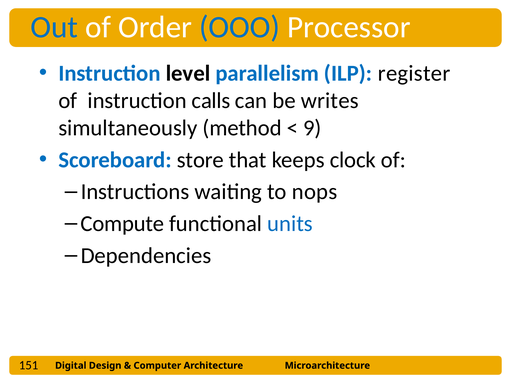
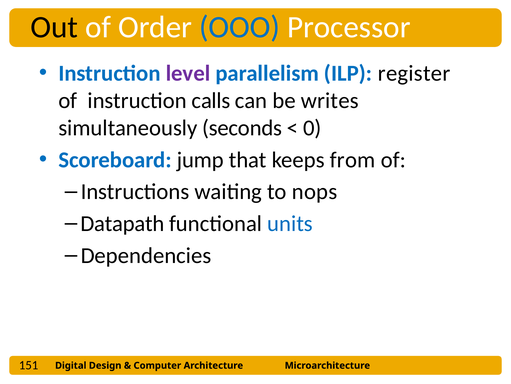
Out colour: blue -> black
level colour: black -> purple
method: method -> seconds
9: 9 -> 0
store: store -> jump
clock: clock -> from
Compute: Compute -> Datapath
